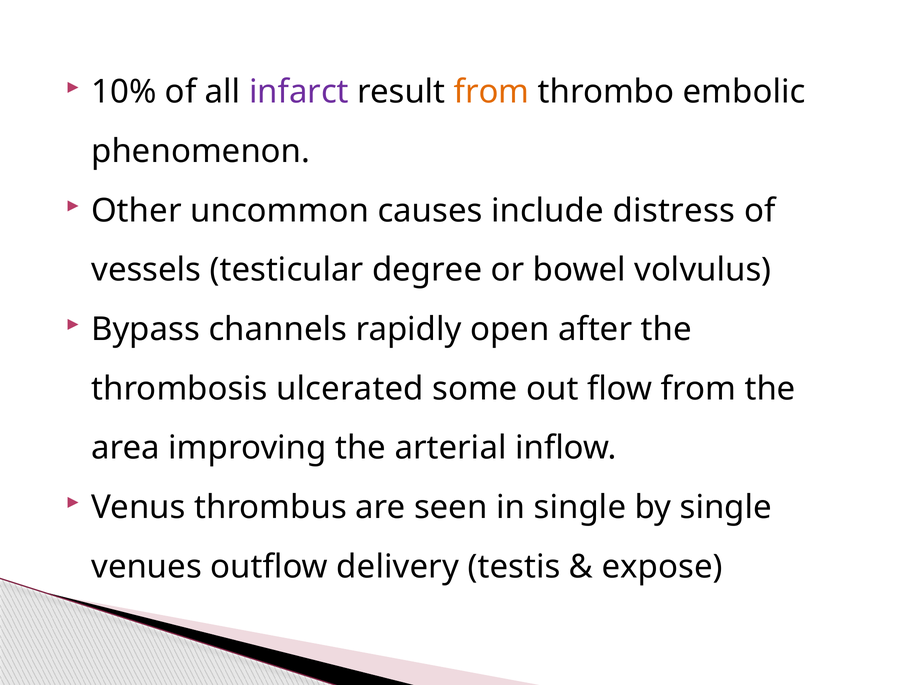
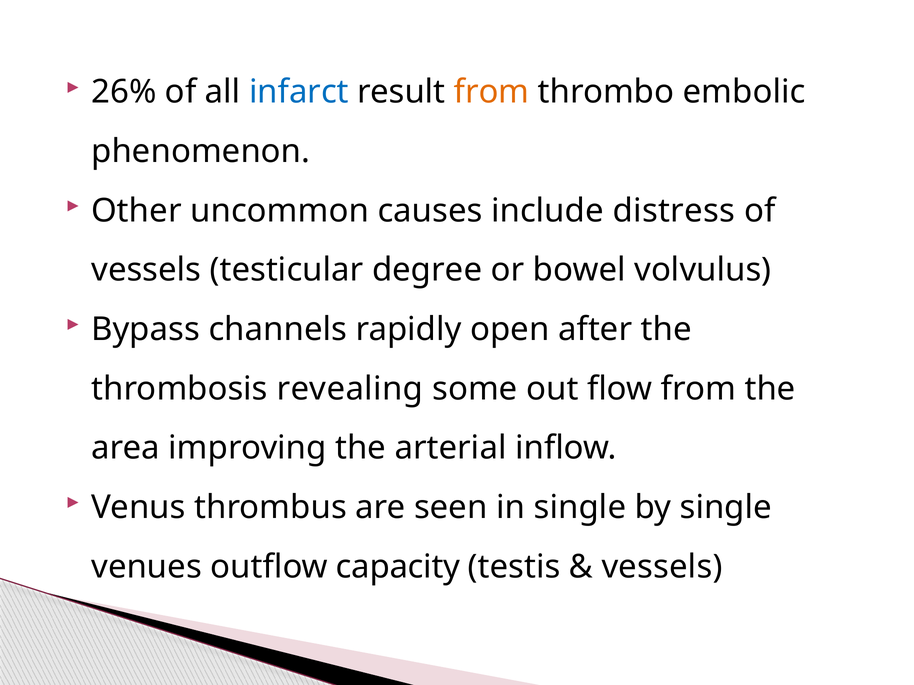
10%: 10% -> 26%
infarct colour: purple -> blue
ulcerated: ulcerated -> revealing
delivery: delivery -> capacity
expose at (662, 567): expose -> vessels
